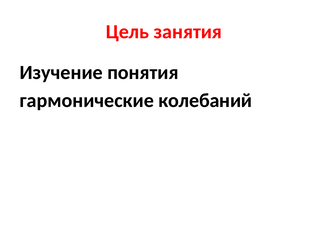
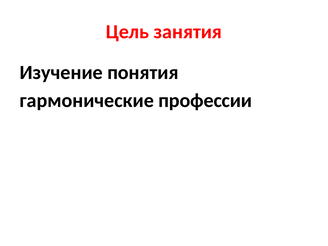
колебаний: колебаний -> профессии
